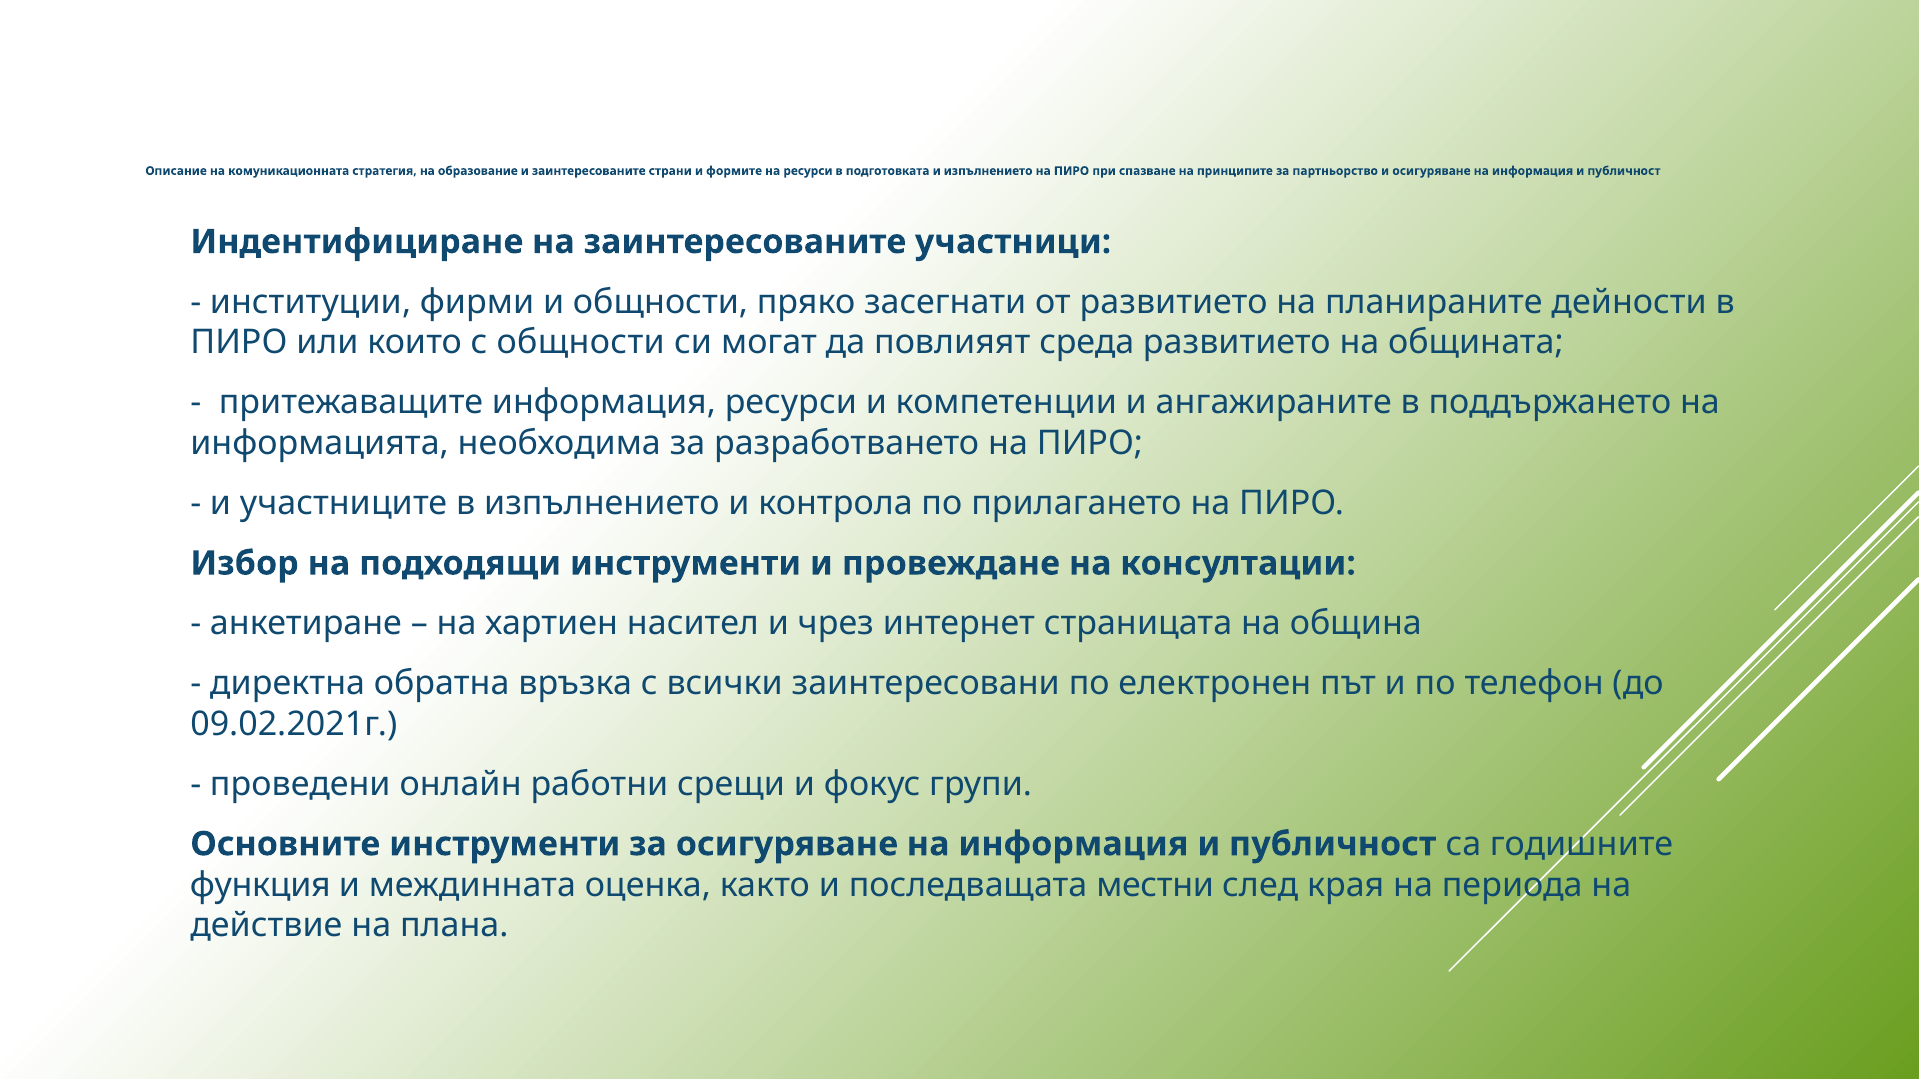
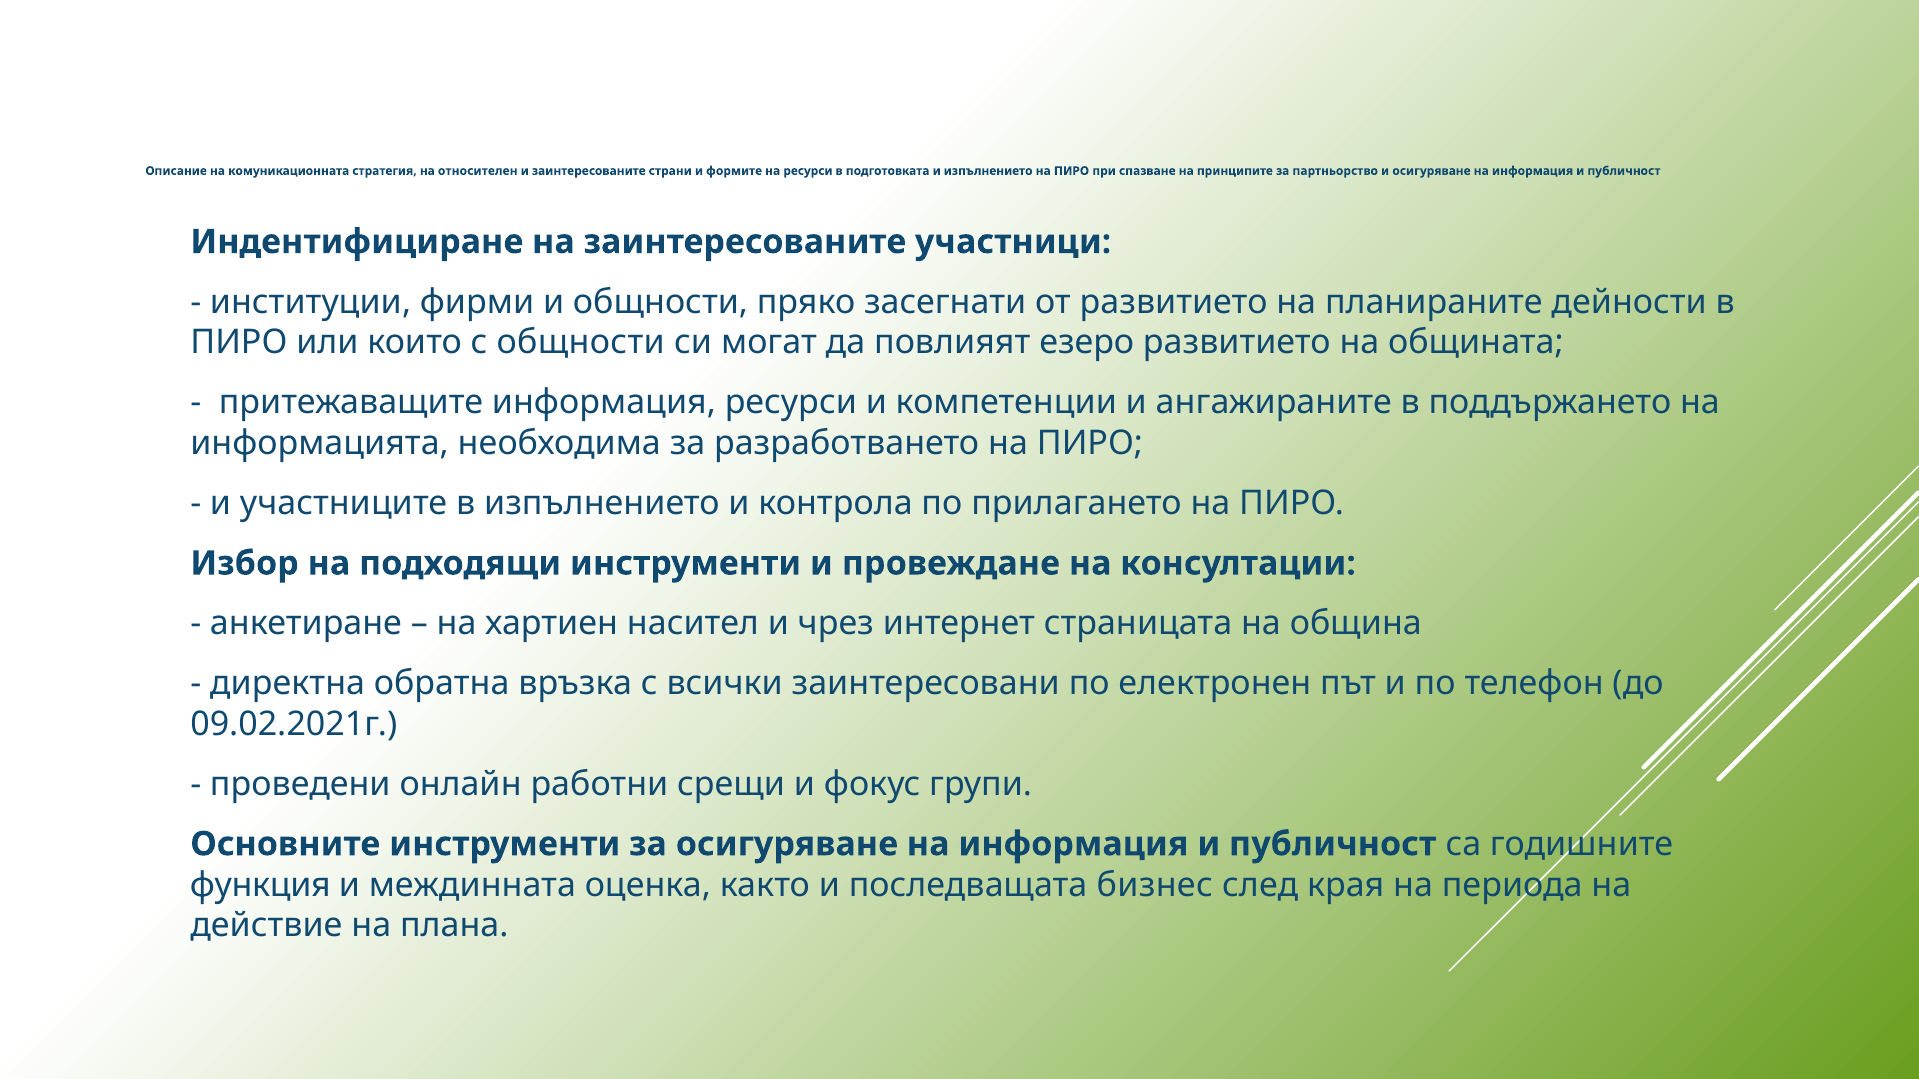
образование: образование -> относителен
среда: среда -> езеро
местни: местни -> бизнес
